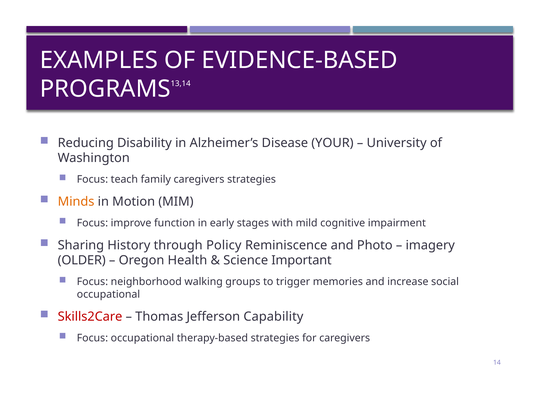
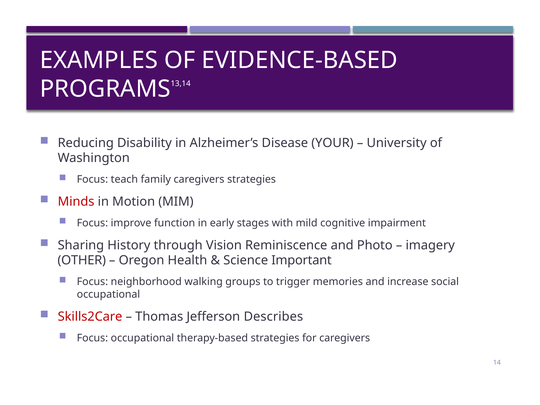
Minds colour: orange -> red
Policy: Policy -> Vision
OLDER: OLDER -> OTHER
Capability: Capability -> Describes
